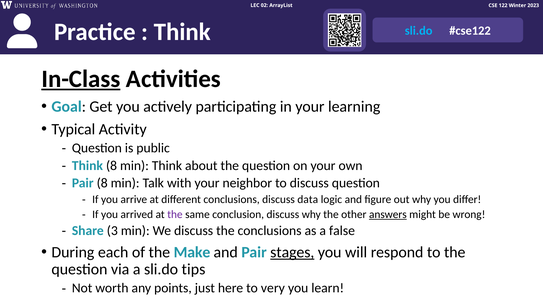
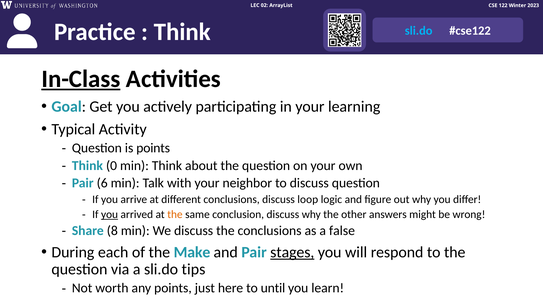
is public: public -> points
Think 8: 8 -> 0
Pair 8: 8 -> 6
data: data -> loop
you at (110, 214) underline: none -> present
the at (175, 214) colour: purple -> orange
answers underline: present -> none
3: 3 -> 8
very: very -> until
